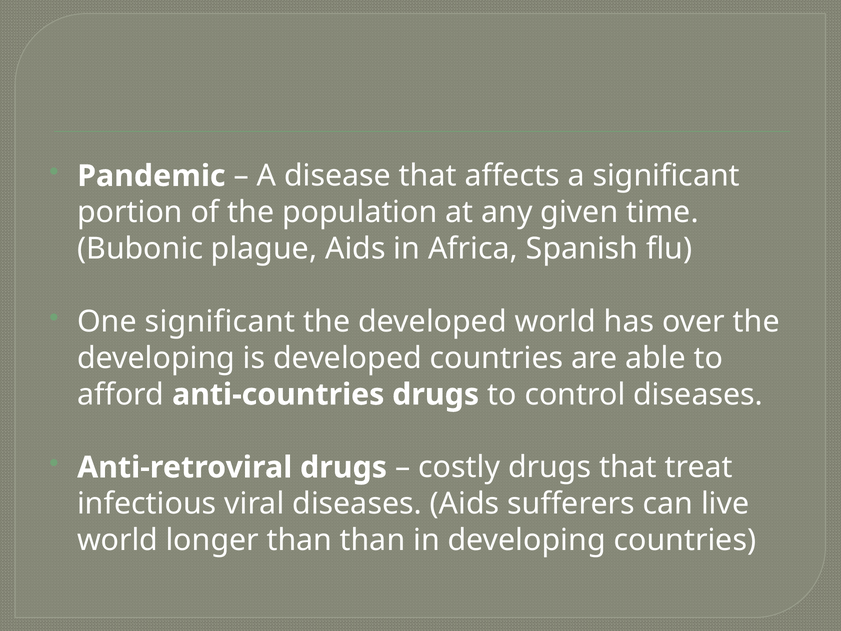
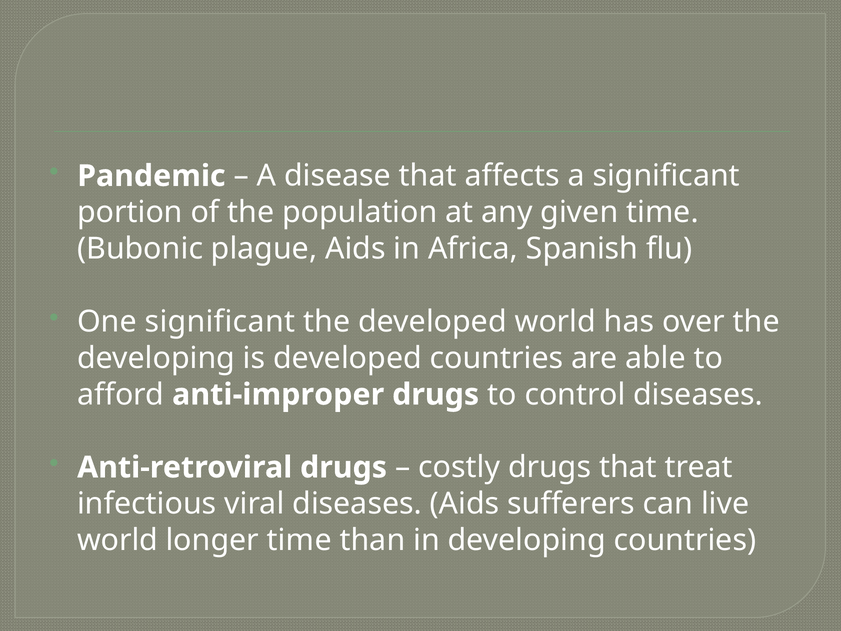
anti-countries: anti-countries -> anti-improper
longer than: than -> time
